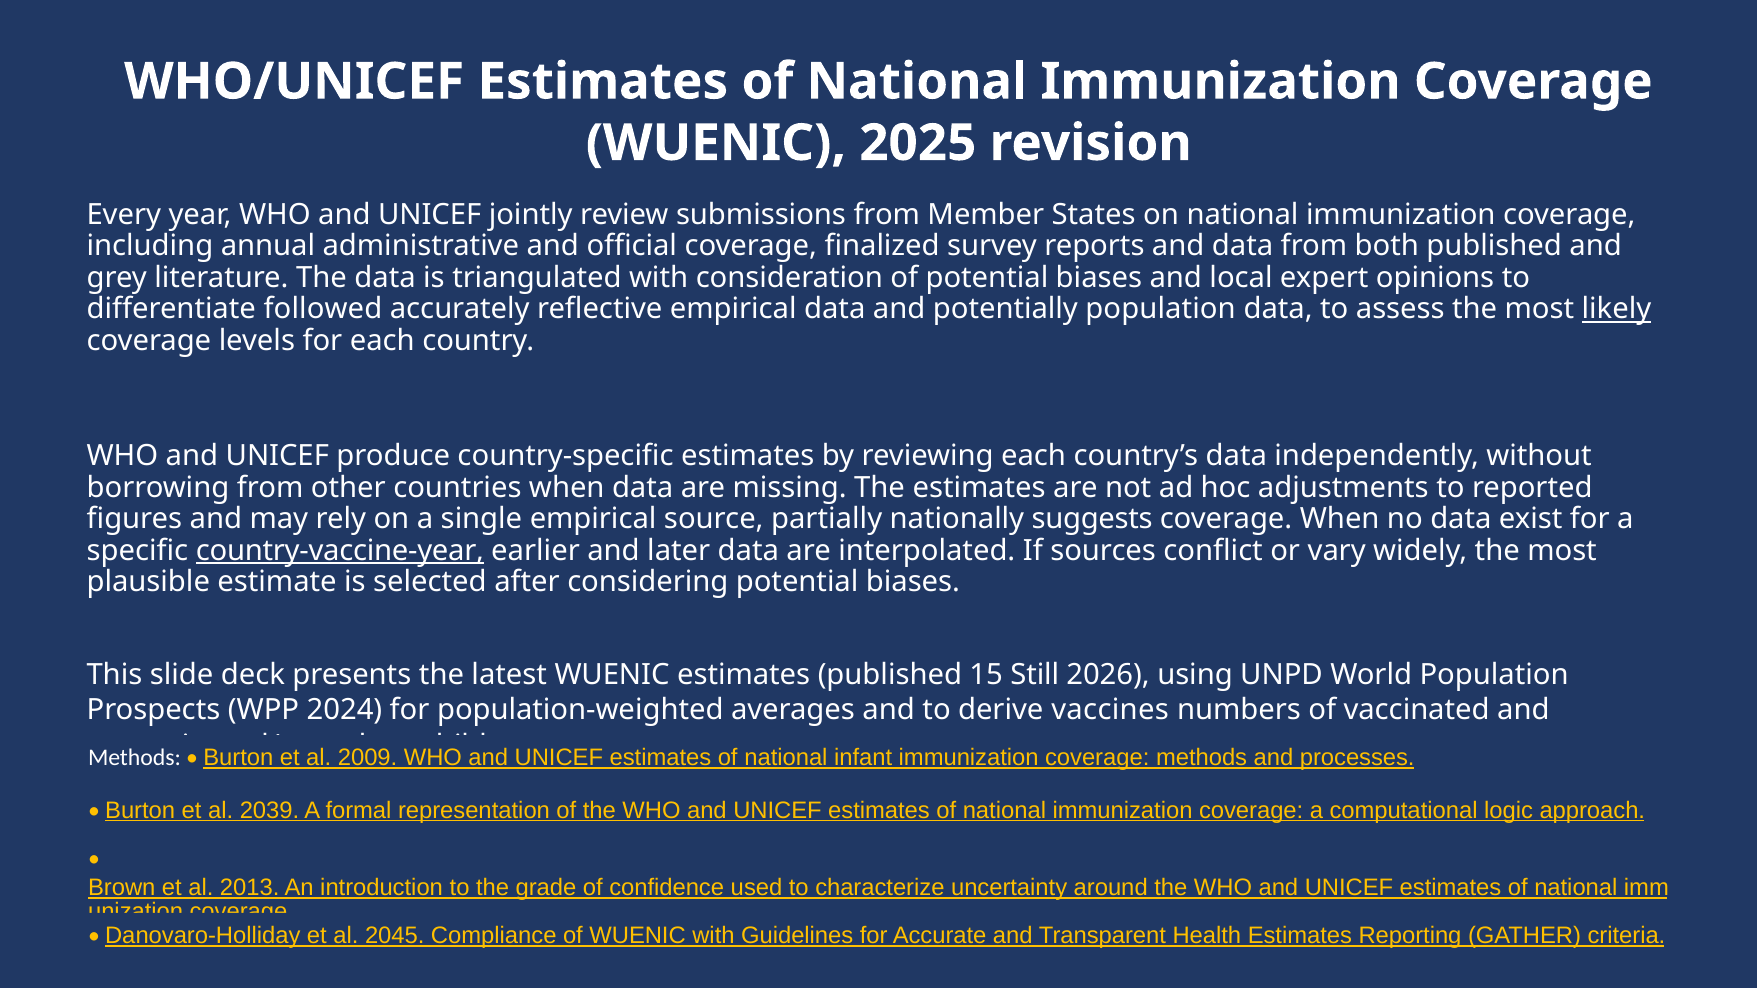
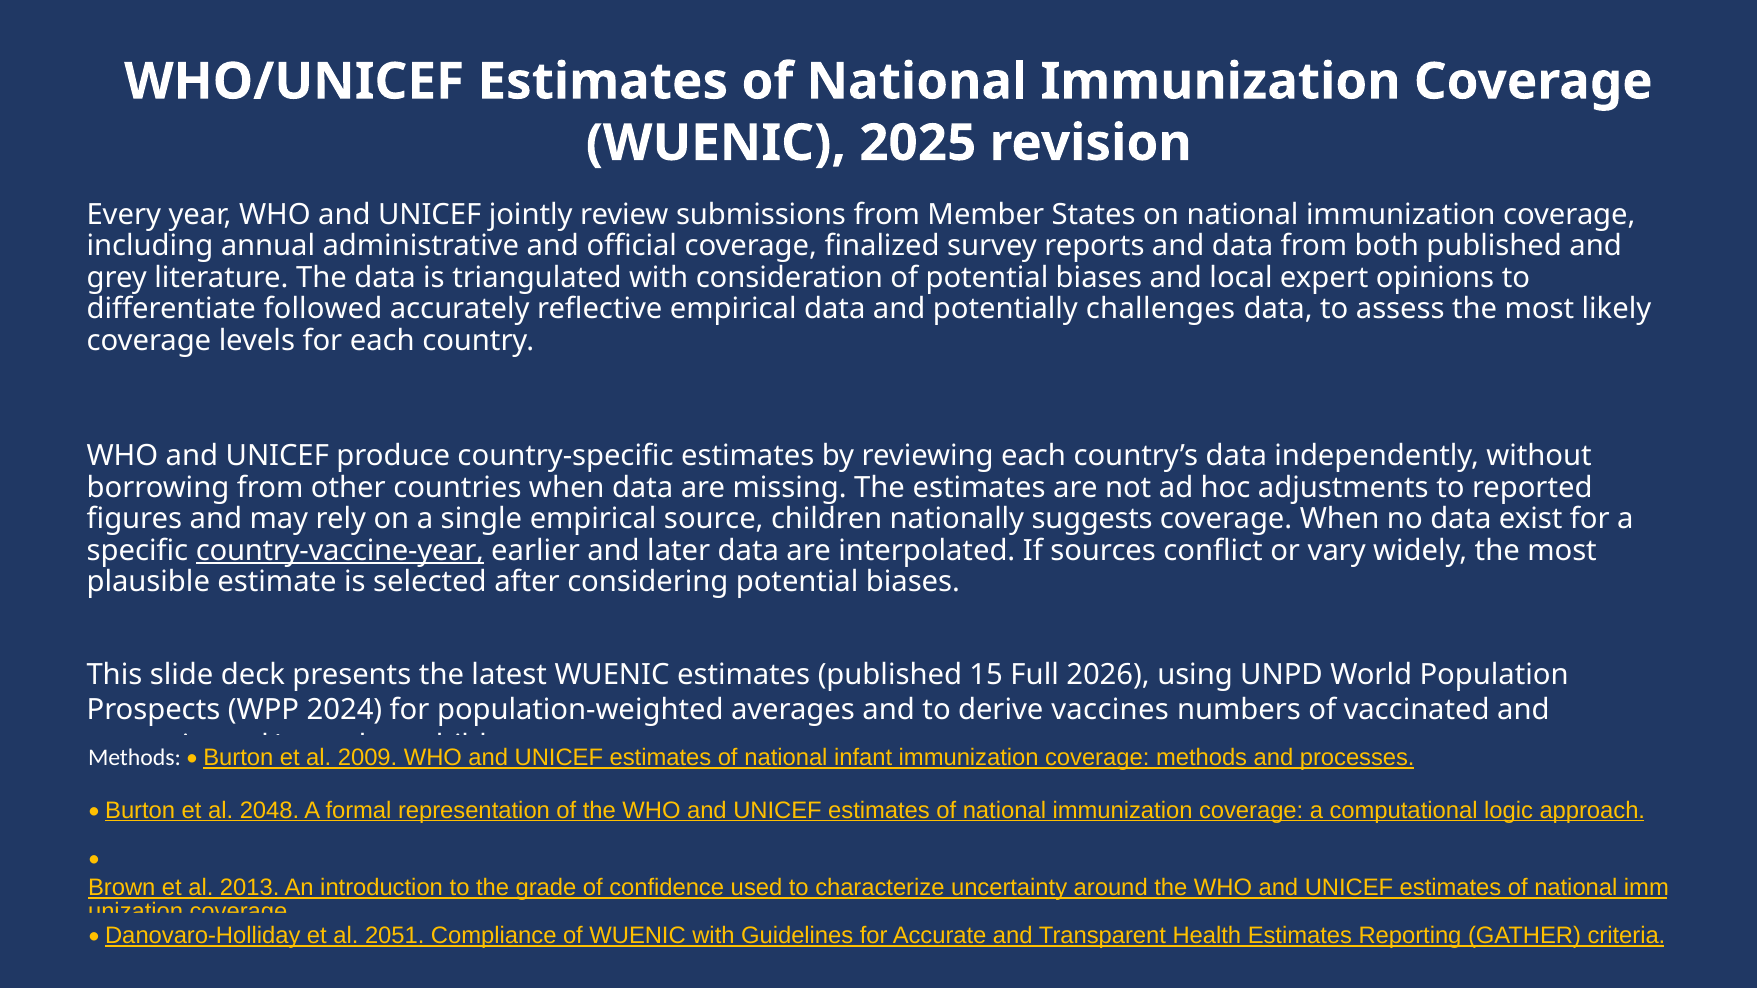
potentially population: population -> challenges
likely underline: present -> none
source partially: partially -> children
Still: Still -> Full
2039: 2039 -> 2048
2045: 2045 -> 2051
